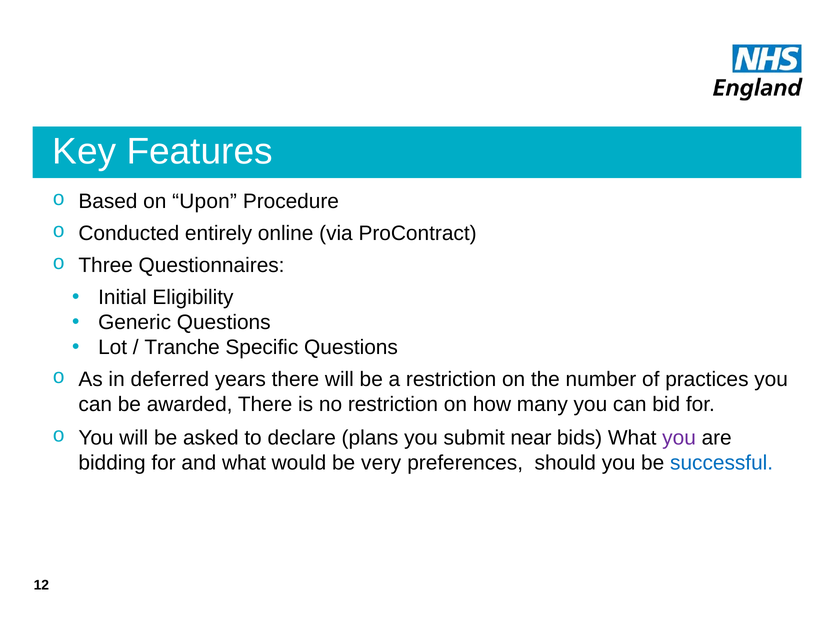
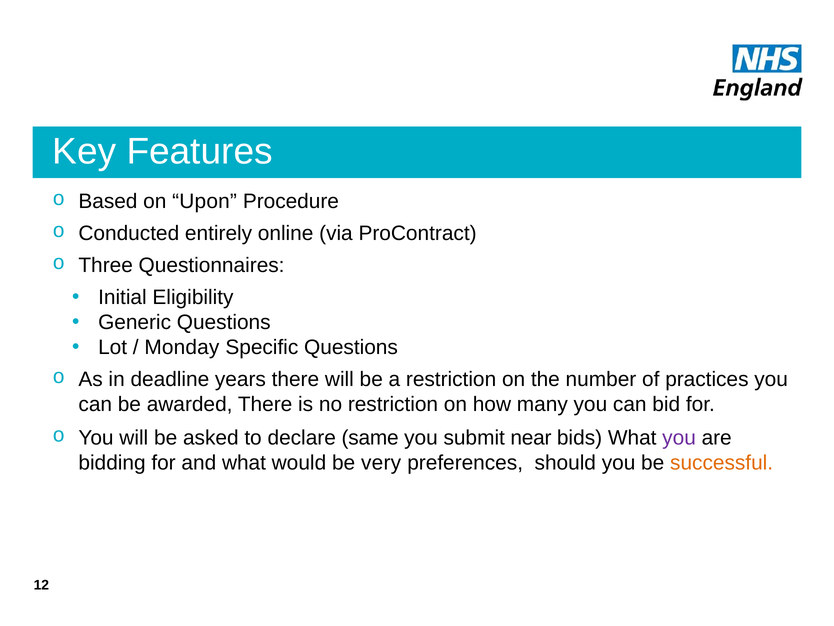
Tranche: Tranche -> Monday
deferred: deferred -> deadline
plans: plans -> same
successful colour: blue -> orange
